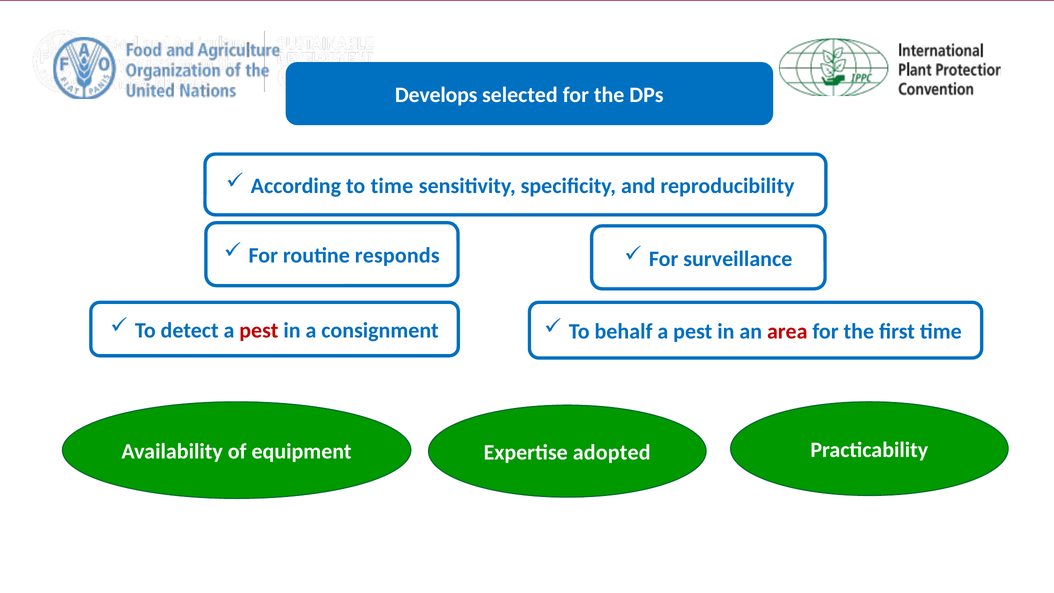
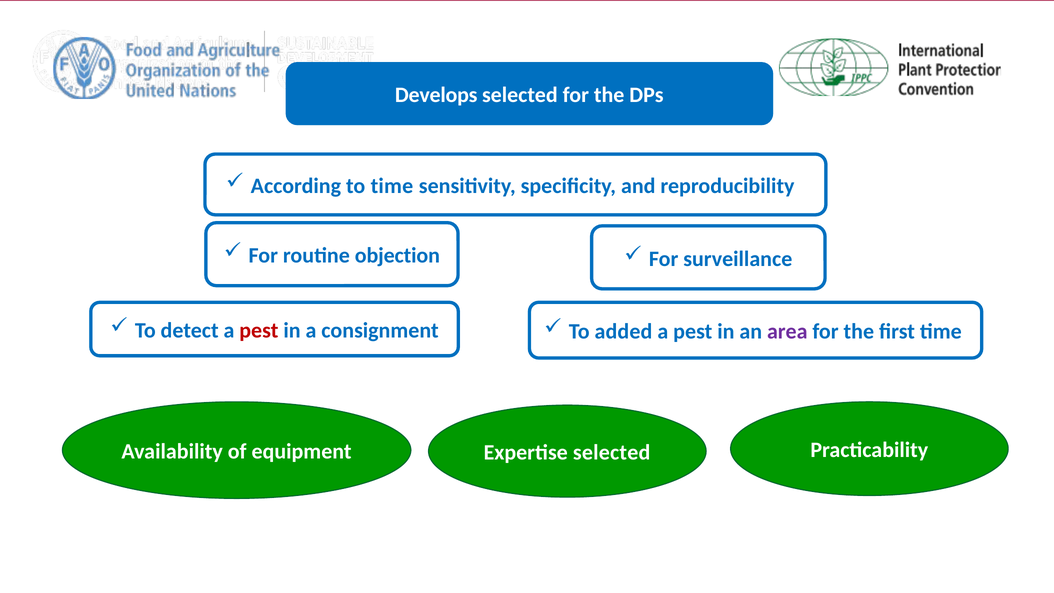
responds: responds -> objection
behalf: behalf -> added
area colour: red -> purple
Expertise adopted: adopted -> selected
